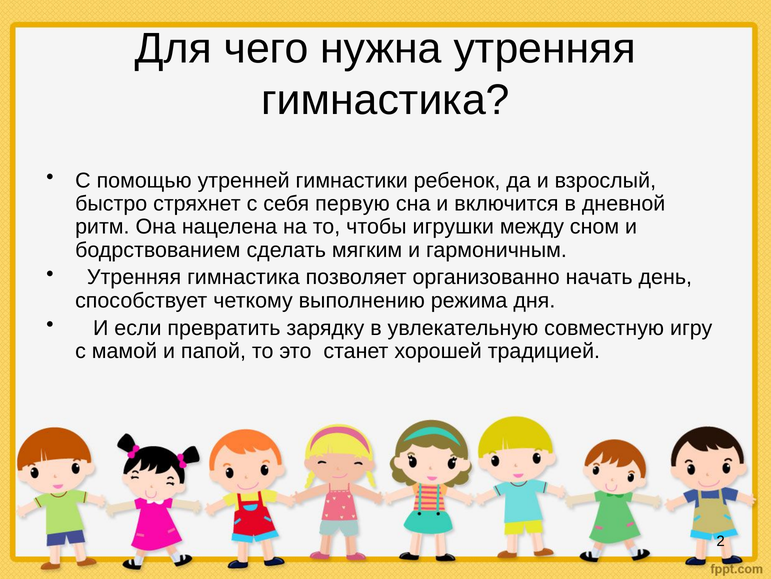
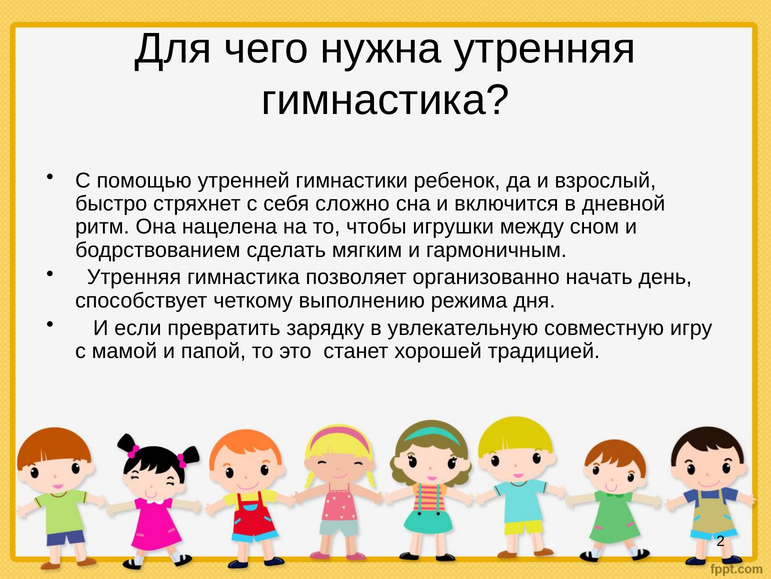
первую: первую -> сложно
